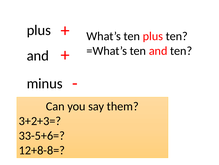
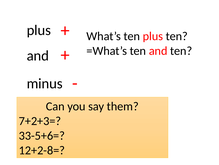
3+2+3=: 3+2+3= -> 7+2+3=
12+8-8=: 12+8-8= -> 12+2-8=
